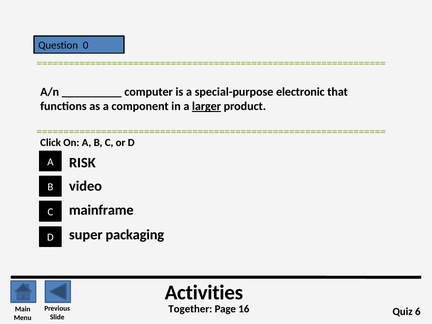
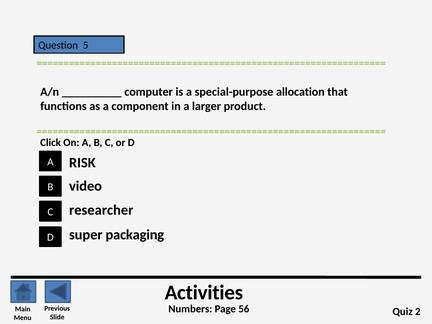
0: 0 -> 5
electronic: electronic -> allocation
larger underline: present -> none
mainframe: mainframe -> researcher
Together: Together -> Numbers
16: 16 -> 56
6: 6 -> 2
